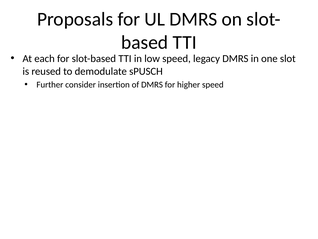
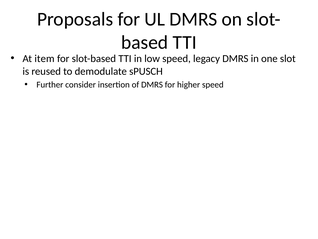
each: each -> item
